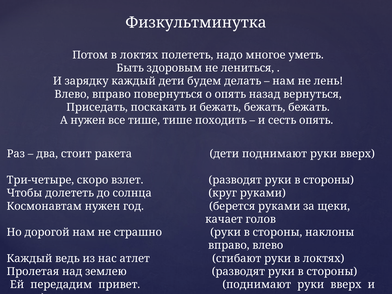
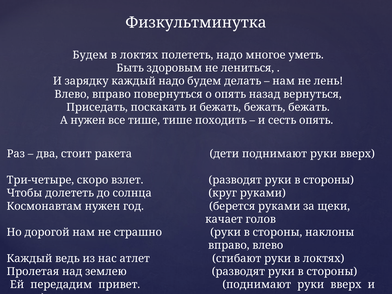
Потом at (90, 55): Потом -> Будем
каждый дети: дети -> надо
